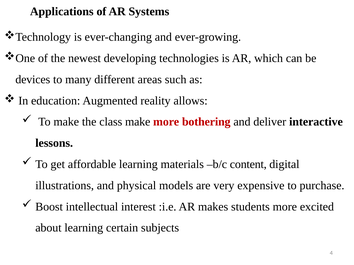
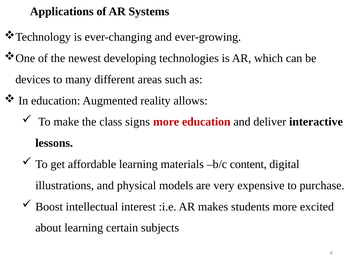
class make: make -> signs
more bothering: bothering -> education
